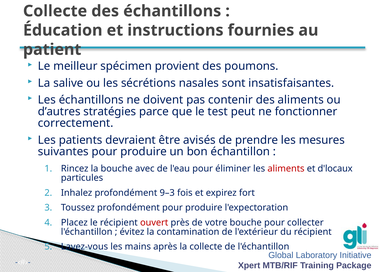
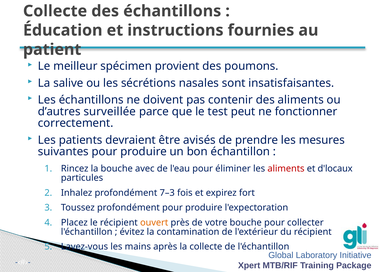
stratégies: stratégies -> surveillée
9–3: 9–3 -> 7–3
ouvert colour: red -> orange
